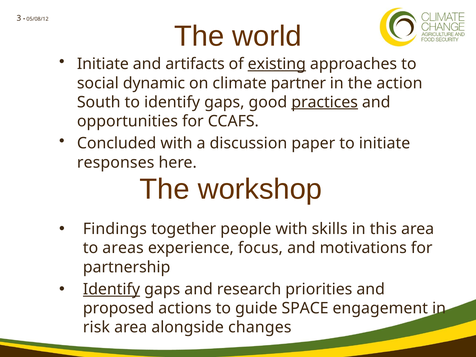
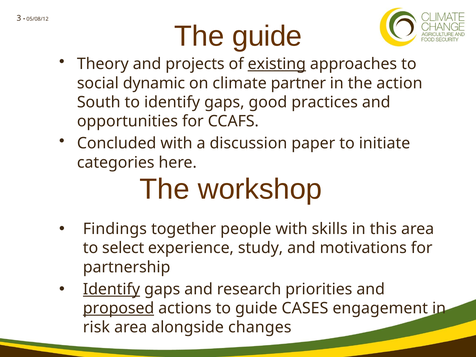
The world: world -> guide
Initiate at (103, 64): Initiate -> Theory
artifacts: artifacts -> projects
practices underline: present -> none
responses: responses -> categories
areas: areas -> select
focus: focus -> study
proposed underline: none -> present
SPACE: SPACE -> CASES
